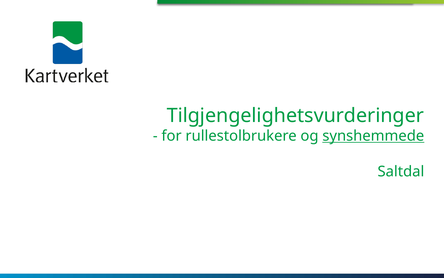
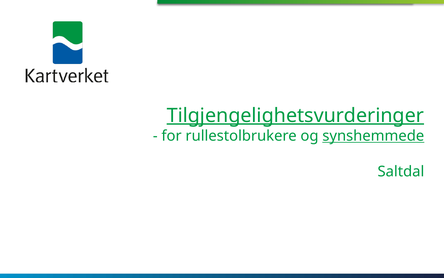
Tilgjengelighetsvurderinger underline: none -> present
